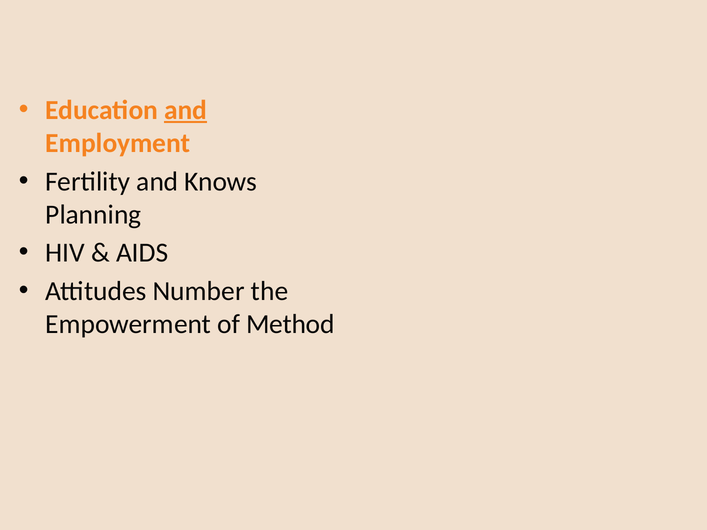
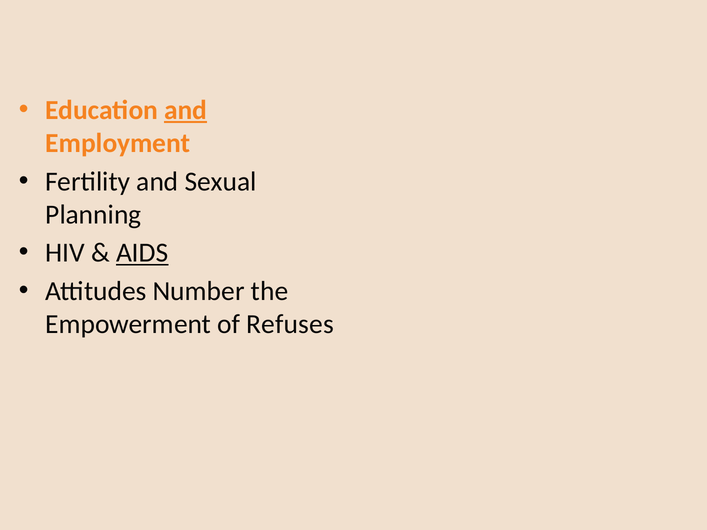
Knows: Knows -> Sexual
AIDS underline: none -> present
Method: Method -> Refuses
